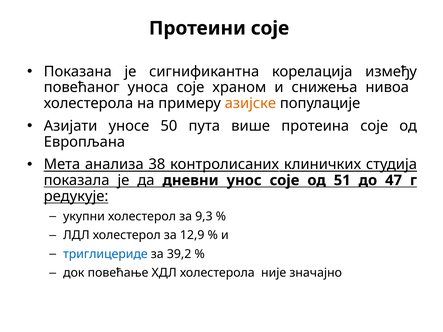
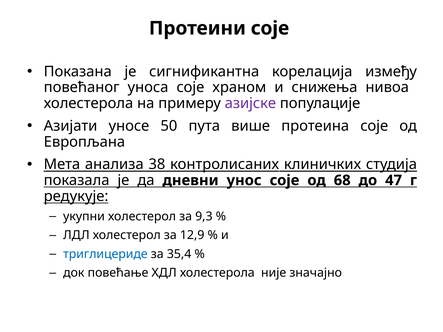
азијске colour: orange -> purple
51: 51 -> 68
39,2: 39,2 -> 35,4
